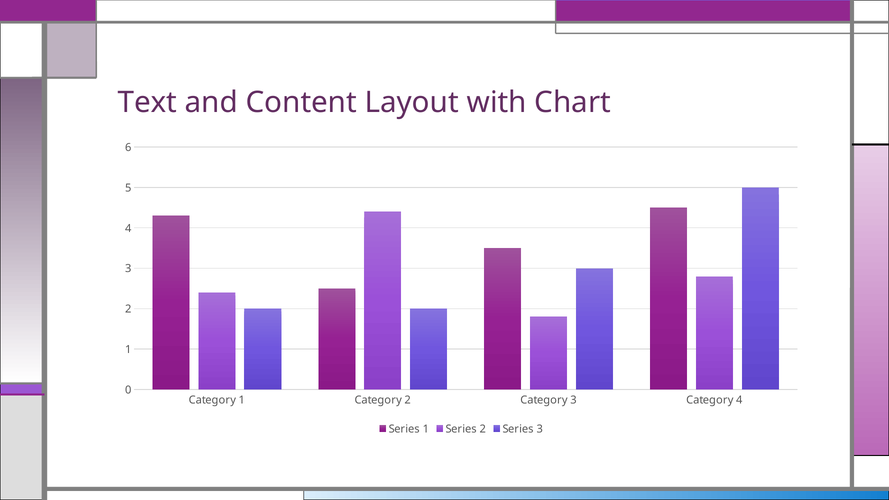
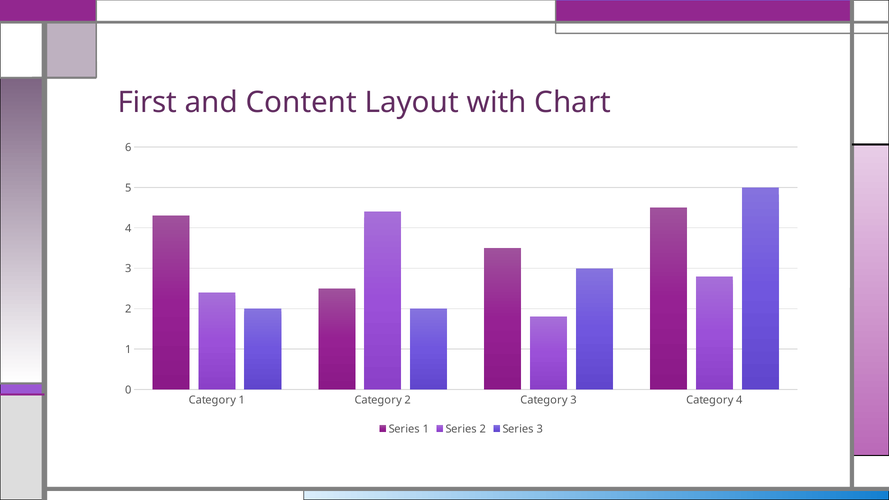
Text: Text -> First
